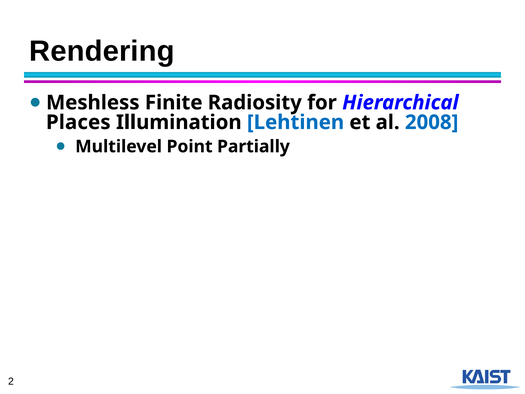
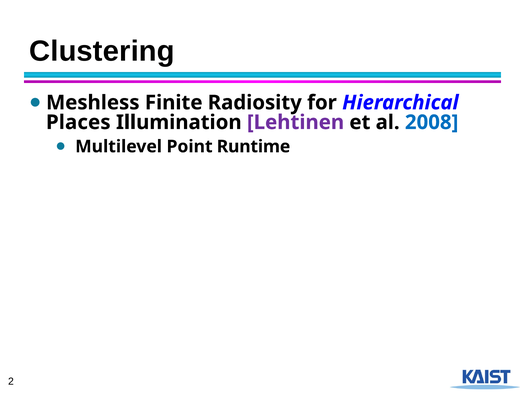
Rendering: Rendering -> Clustering
Lehtinen colour: blue -> purple
Partially: Partially -> Runtime
